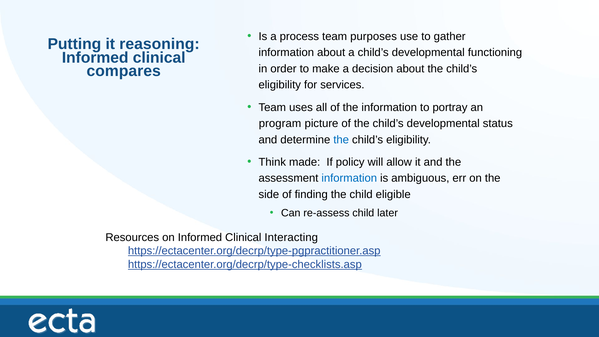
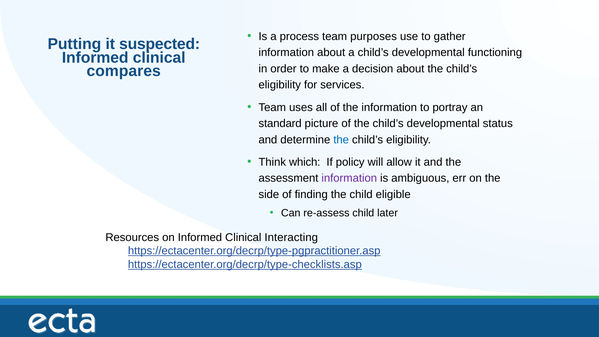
reasoning: reasoning -> suspected
program: program -> standard
made: made -> which
information at (349, 178) colour: blue -> purple
